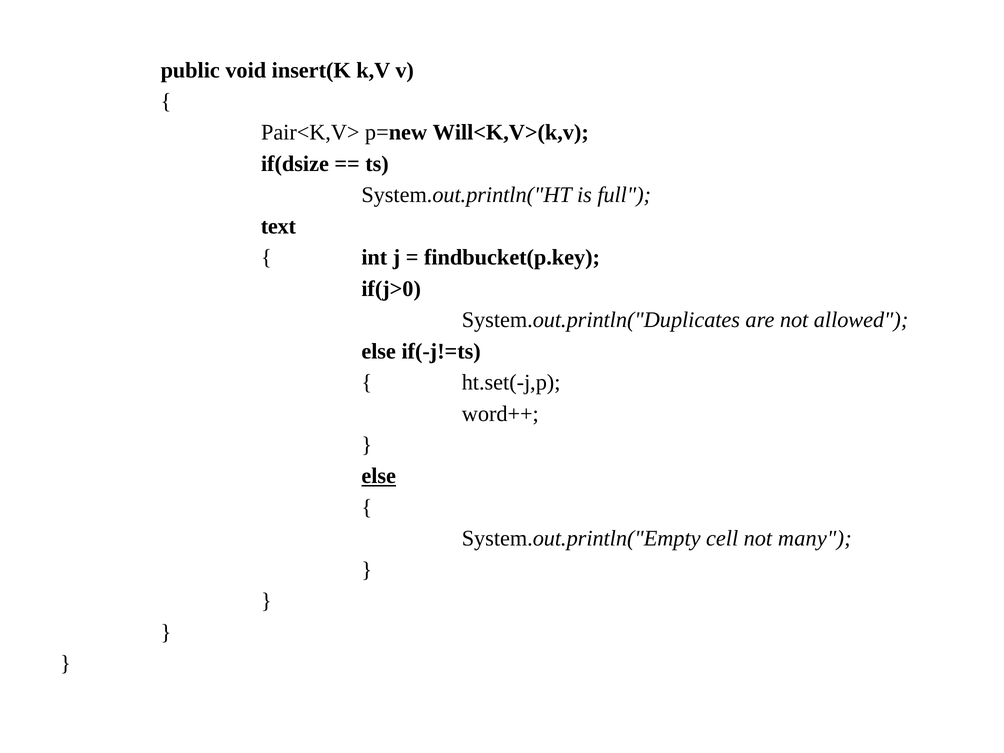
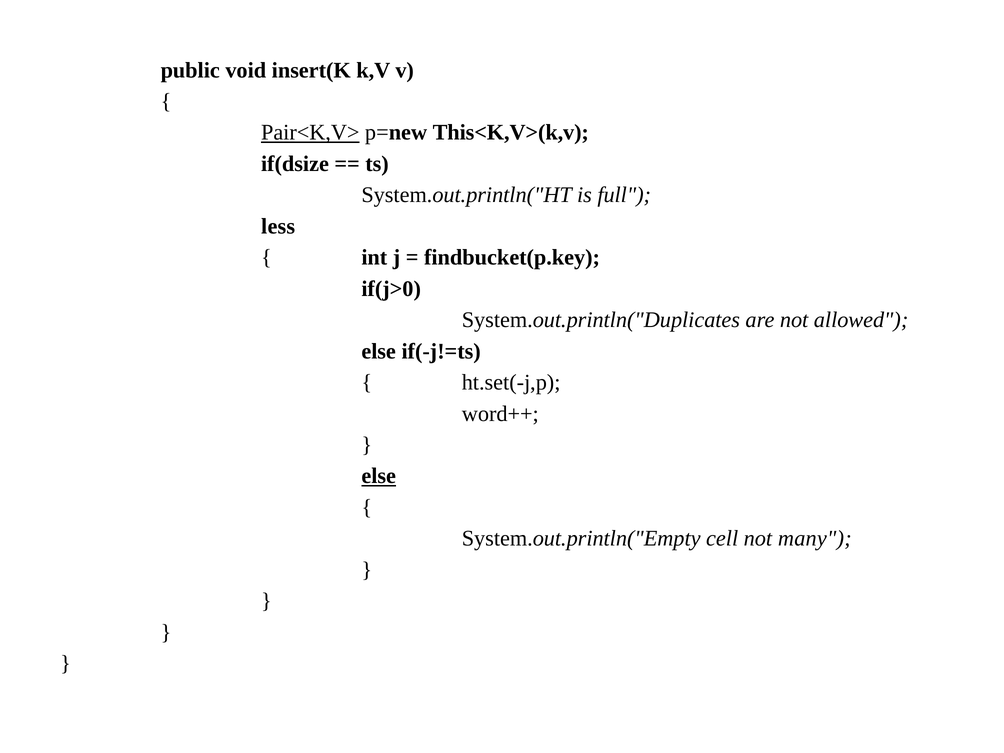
Pair<K,V> underline: none -> present
Will<K,V>(k,v: Will<K,V>(k,v -> This<K,V>(k,v
text: text -> less
